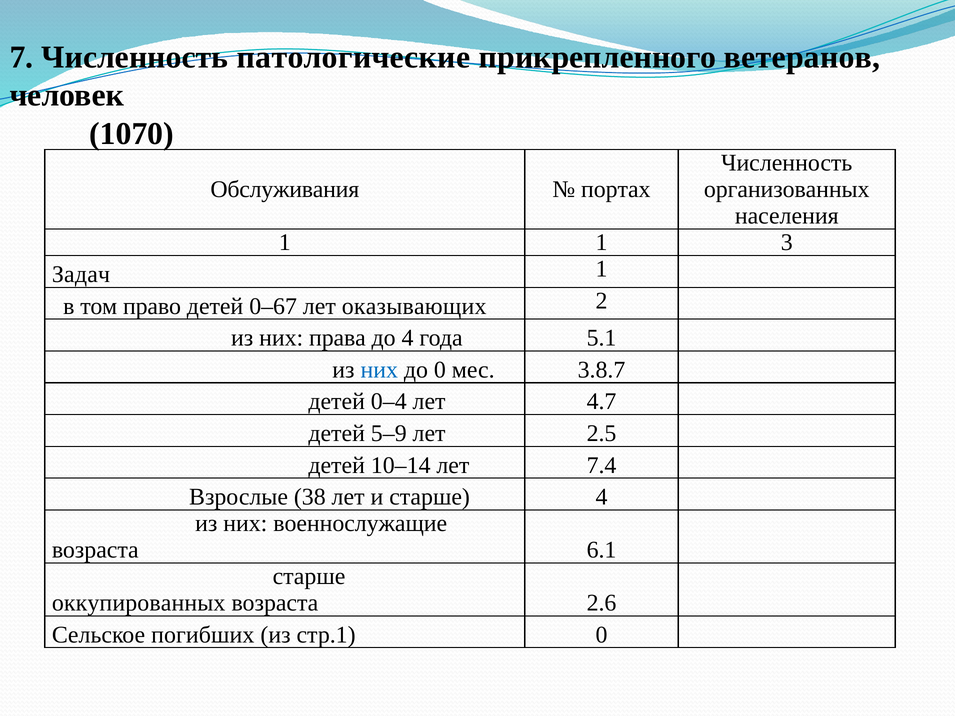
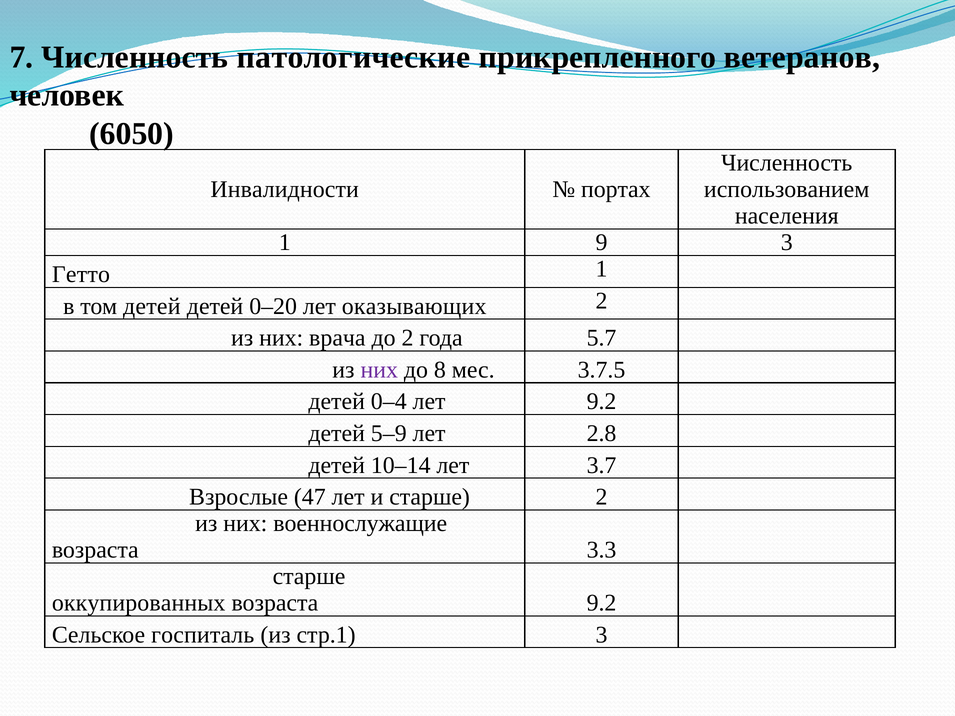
1070: 1070 -> 6050
Обслуживания: Обслуживания -> Инвалидности
организованных: организованных -> использованием
1 1: 1 -> 9
Задач: Задач -> Гетто
том право: право -> детей
0–67: 0–67 -> 0–20
права: права -> врача
до 4: 4 -> 2
5.1: 5.1 -> 5.7
них at (379, 370) colour: blue -> purple
до 0: 0 -> 8
3.8.7: 3.8.7 -> 3.7.5
лет 4.7: 4.7 -> 9.2
2.5: 2.5 -> 2.8
7.4: 7.4 -> 3.7
38: 38 -> 47
старше 4: 4 -> 2
6.1: 6.1 -> 3.3
возраста 2.6: 2.6 -> 9.2
погибших: погибших -> госпиталь
стр.1 0: 0 -> 3
